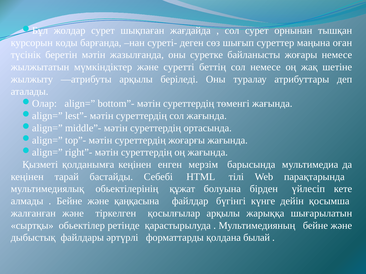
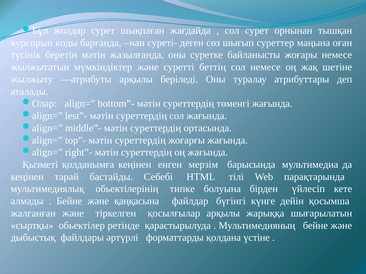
құжат: құжат -> типке
былай: былай -> үстіне
